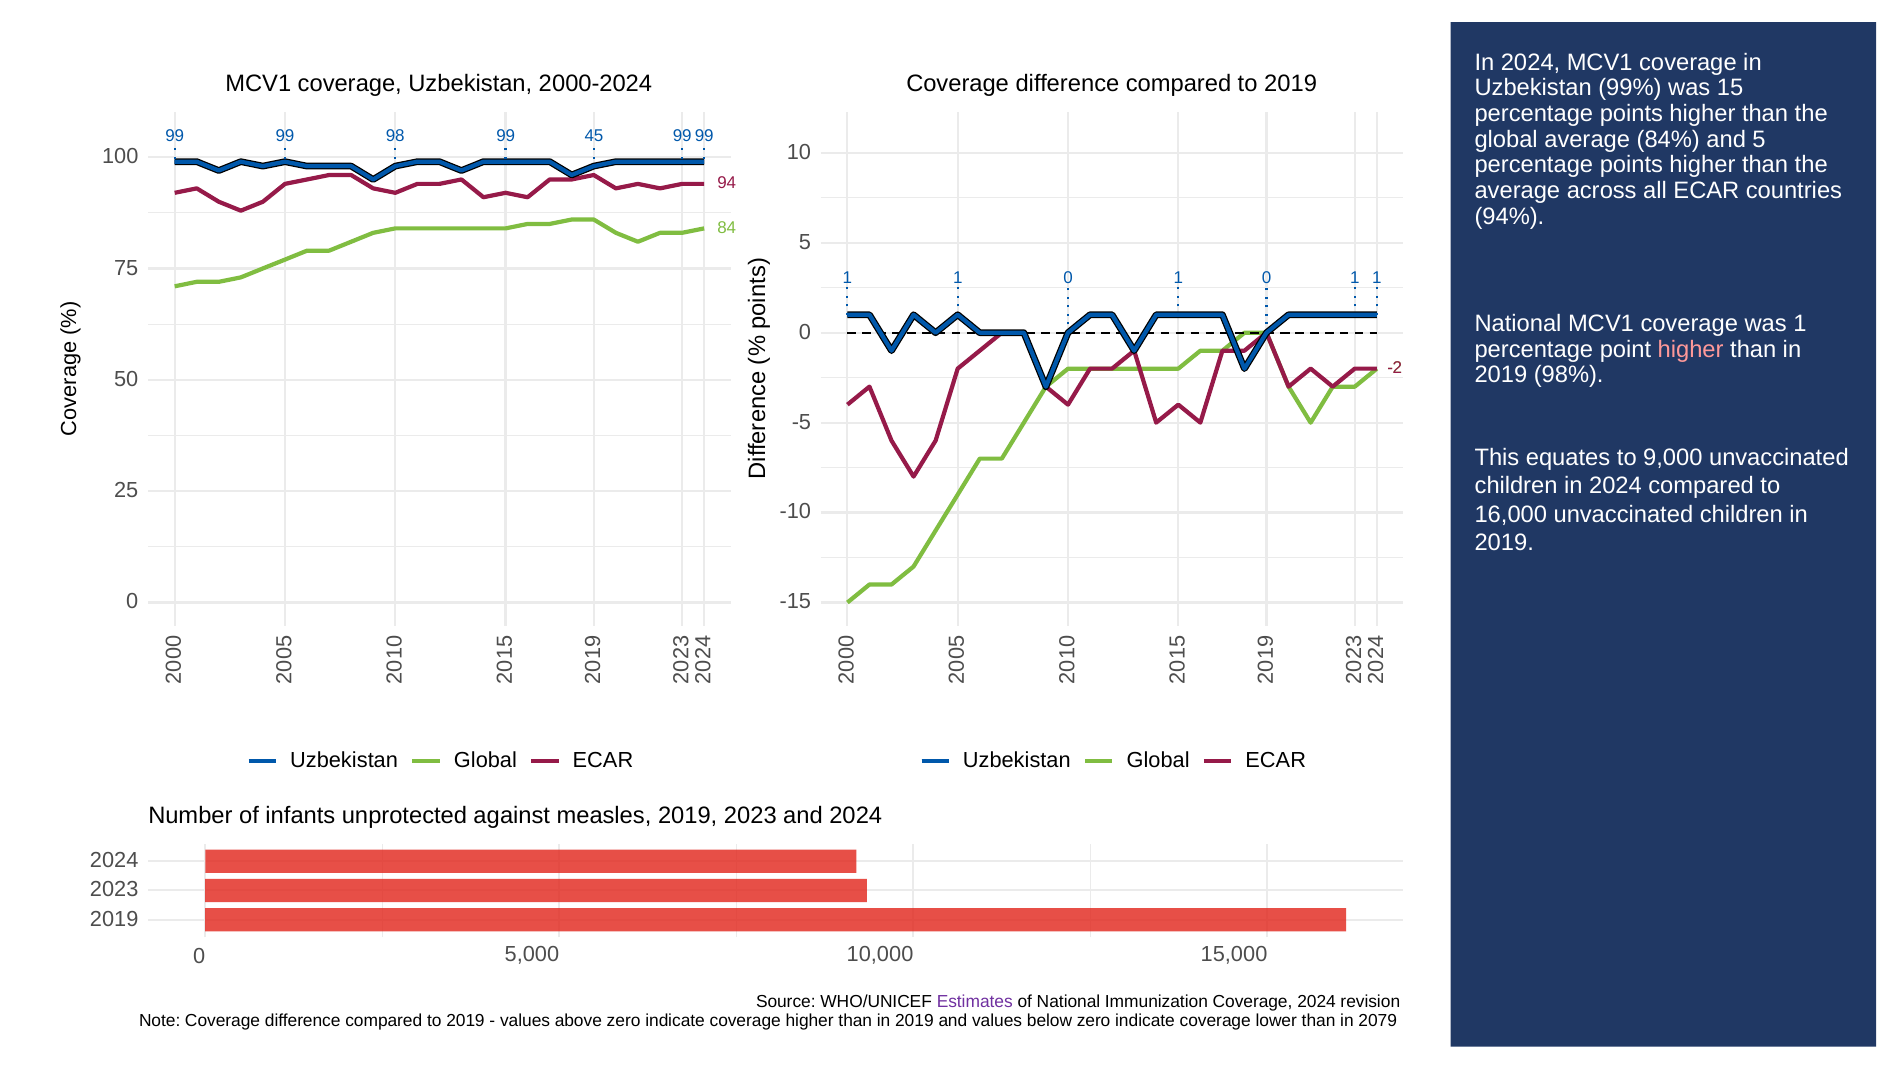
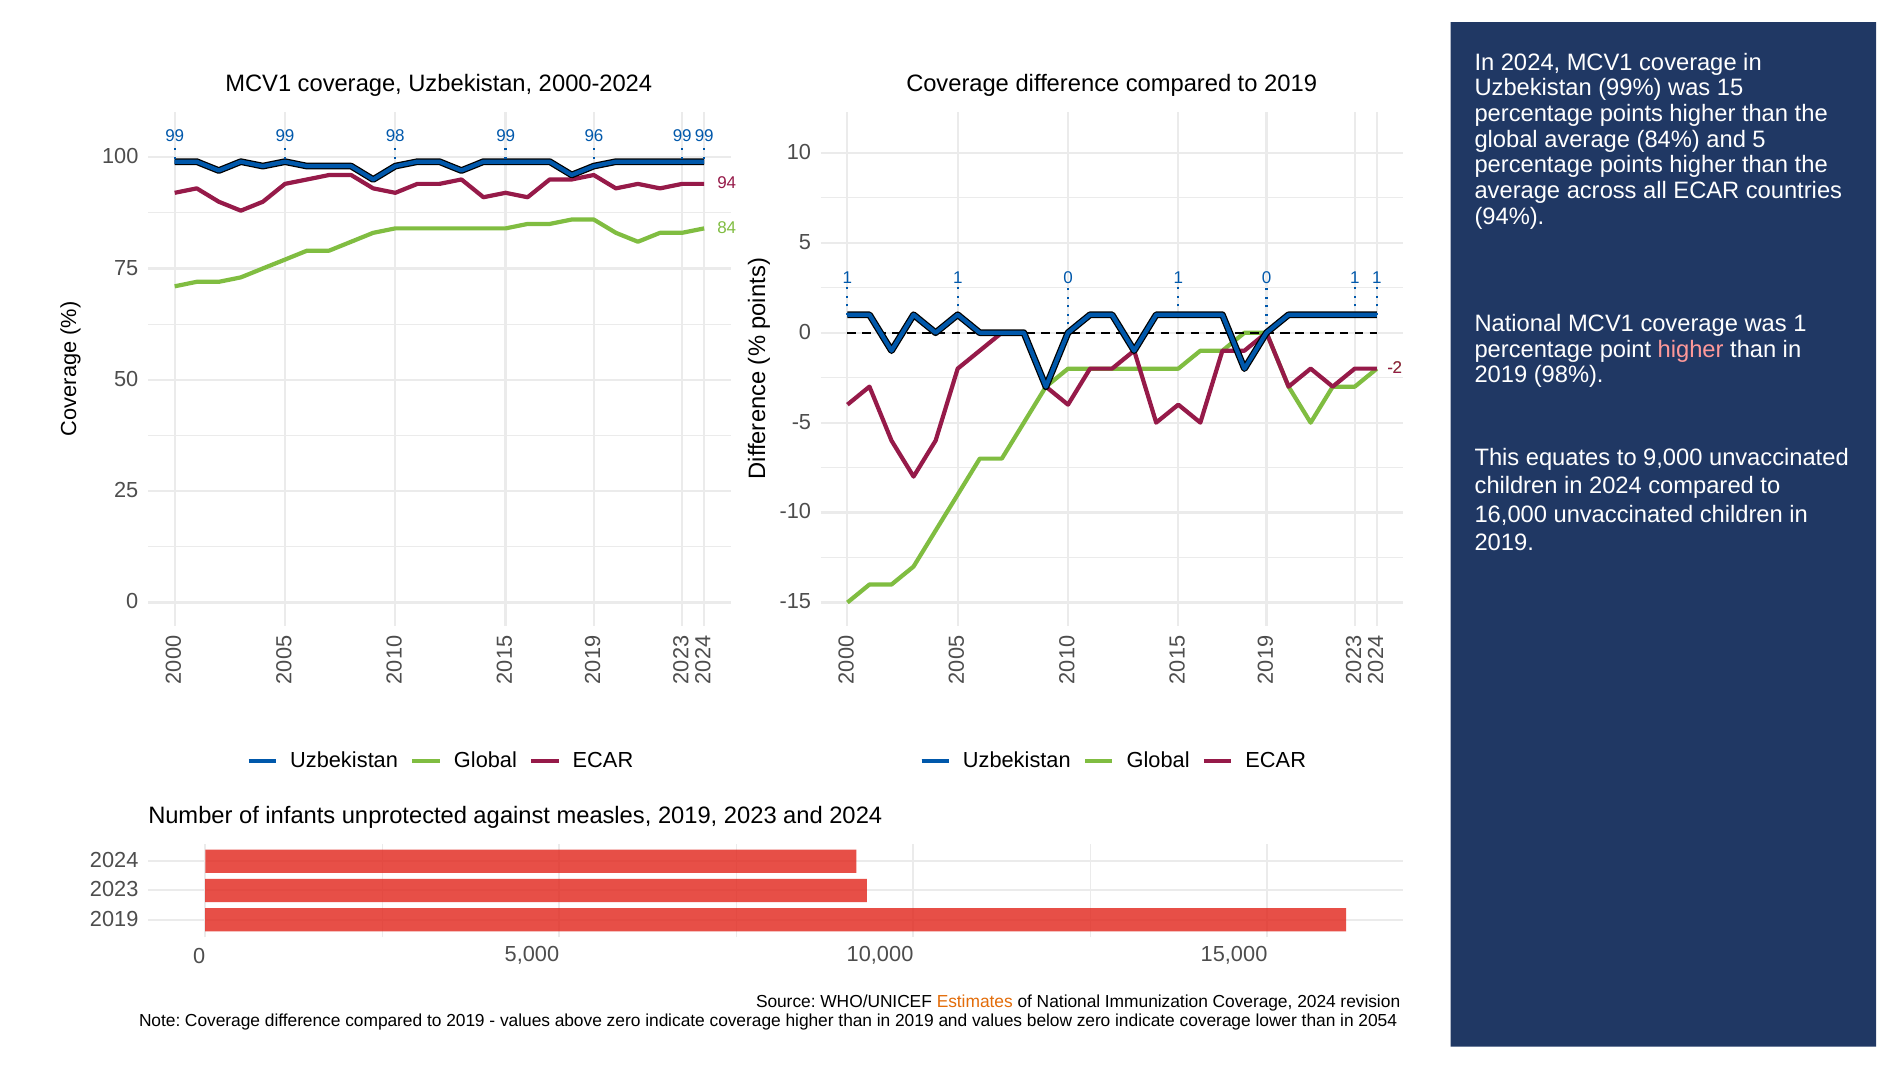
45: 45 -> 96
Estimates colour: purple -> orange
2079: 2079 -> 2054
